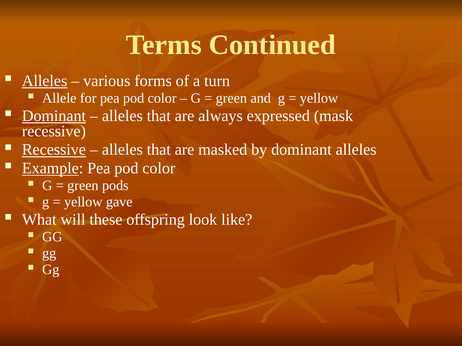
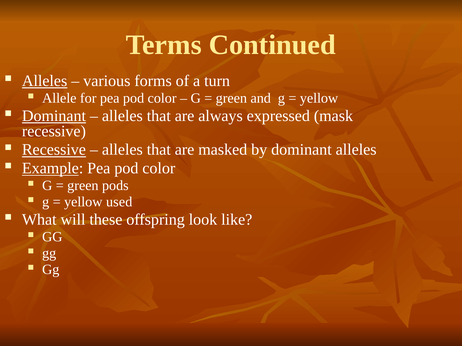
gave: gave -> used
